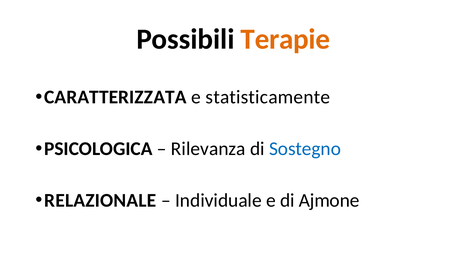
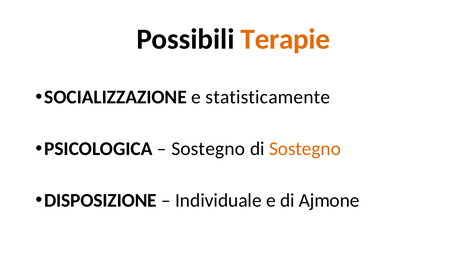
CARATTERIZZATA: CARATTERIZZATA -> SOCIALIZZAZIONE
Rilevanza at (208, 149): Rilevanza -> Sostegno
Sostegno at (305, 149) colour: blue -> orange
RELAZIONALE: RELAZIONALE -> DISPOSIZIONE
